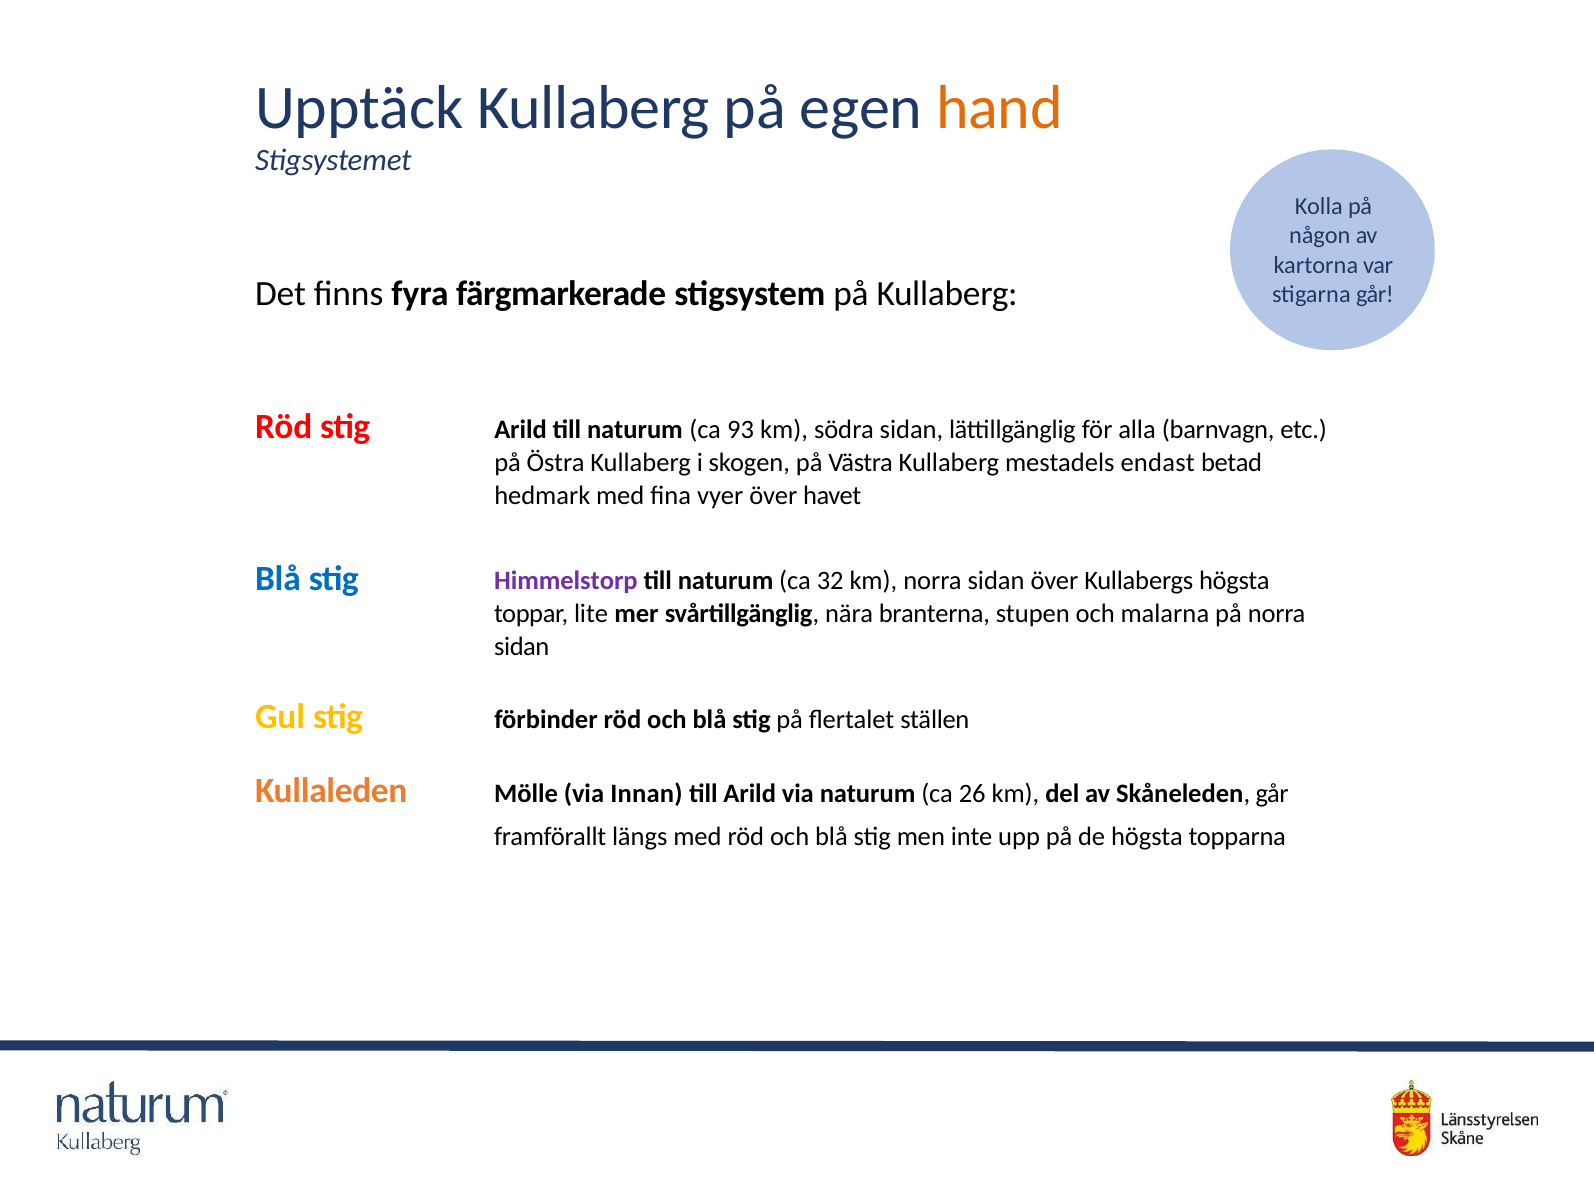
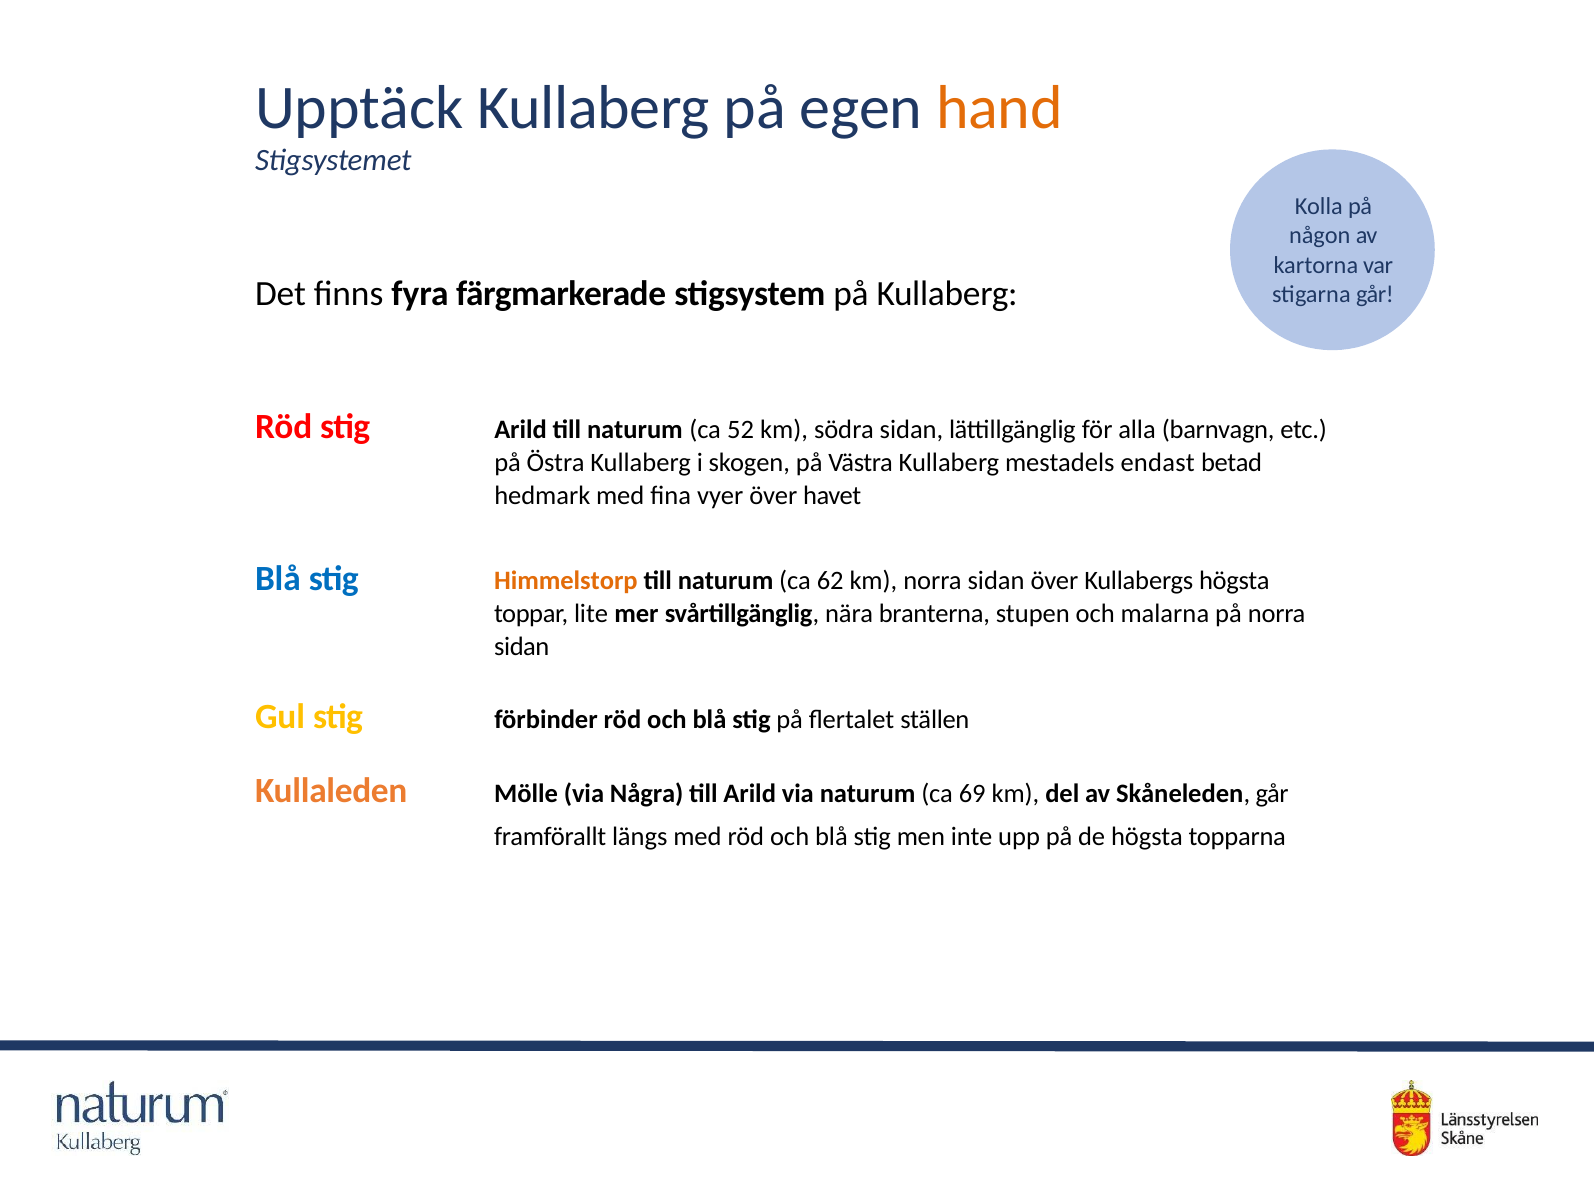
93: 93 -> 52
Himmelstorp colour: purple -> orange
32: 32 -> 62
Innan: Innan -> Några
26: 26 -> 69
